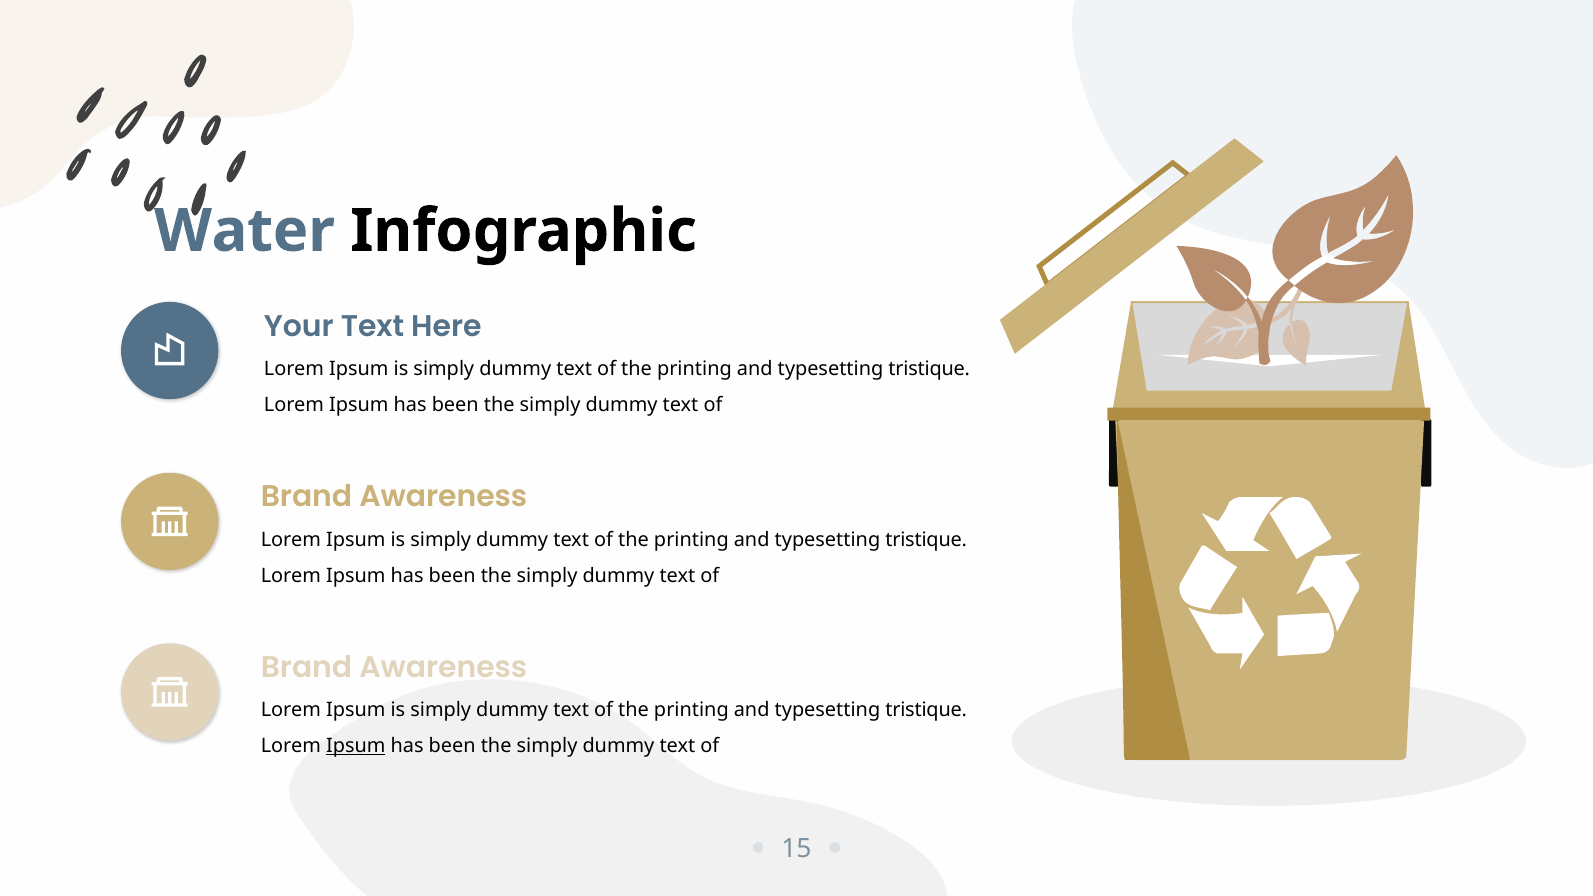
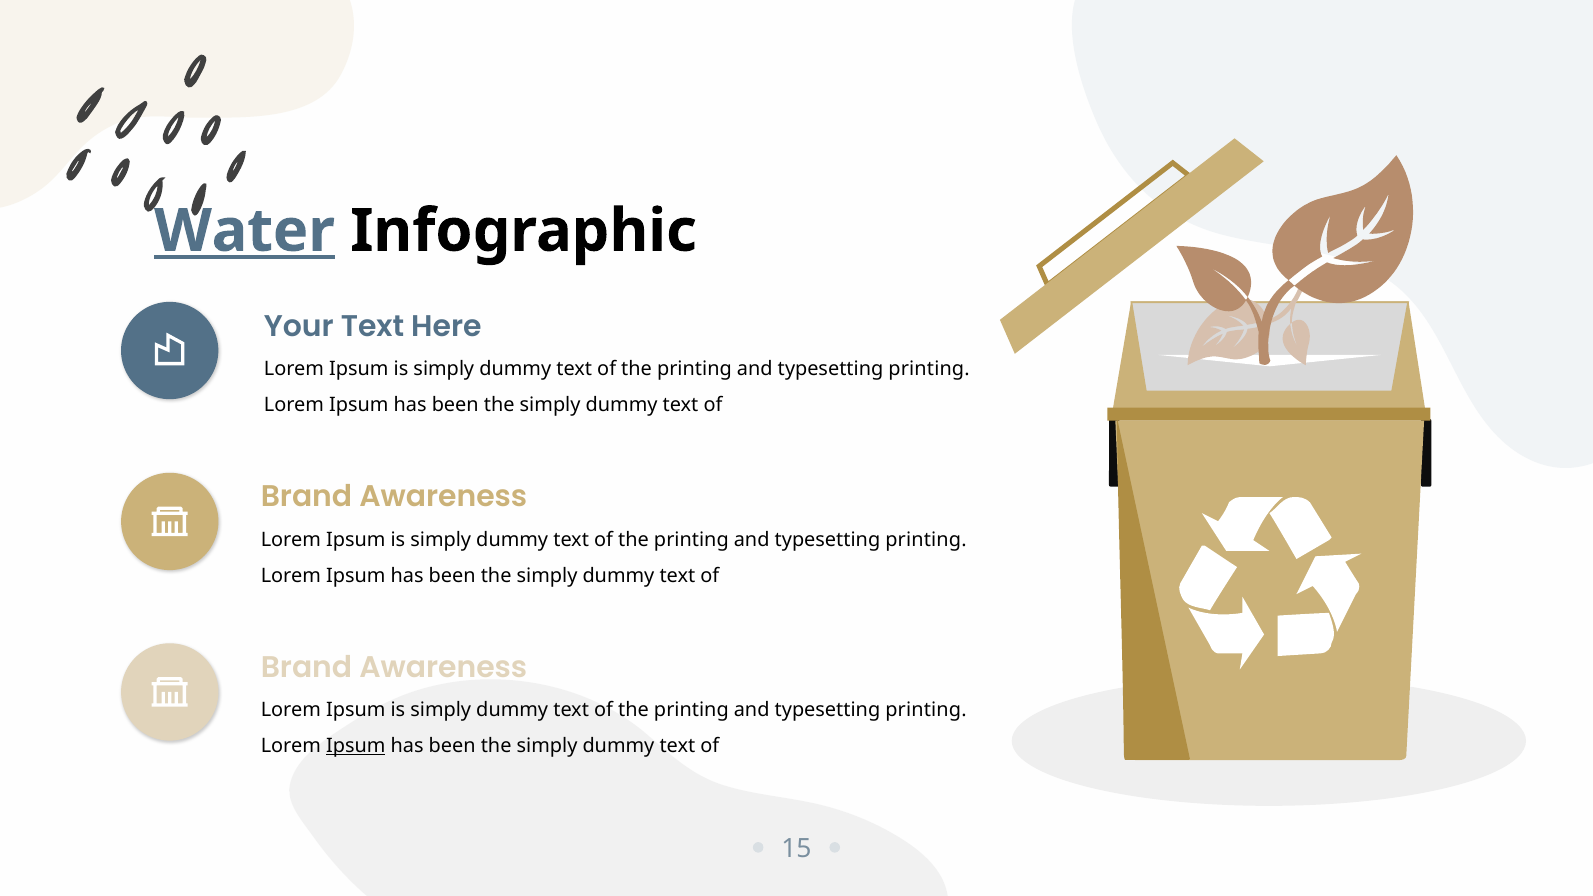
Water underline: none -> present
tristique at (929, 369): tristique -> printing
tristique at (926, 540): tristique -> printing
tristique at (926, 710): tristique -> printing
